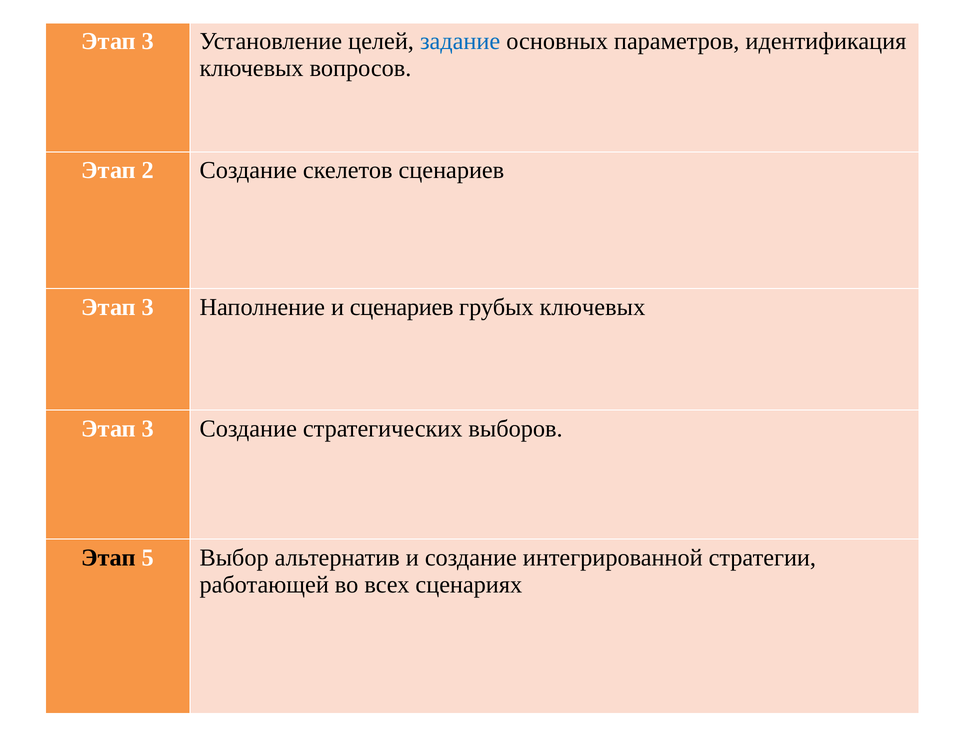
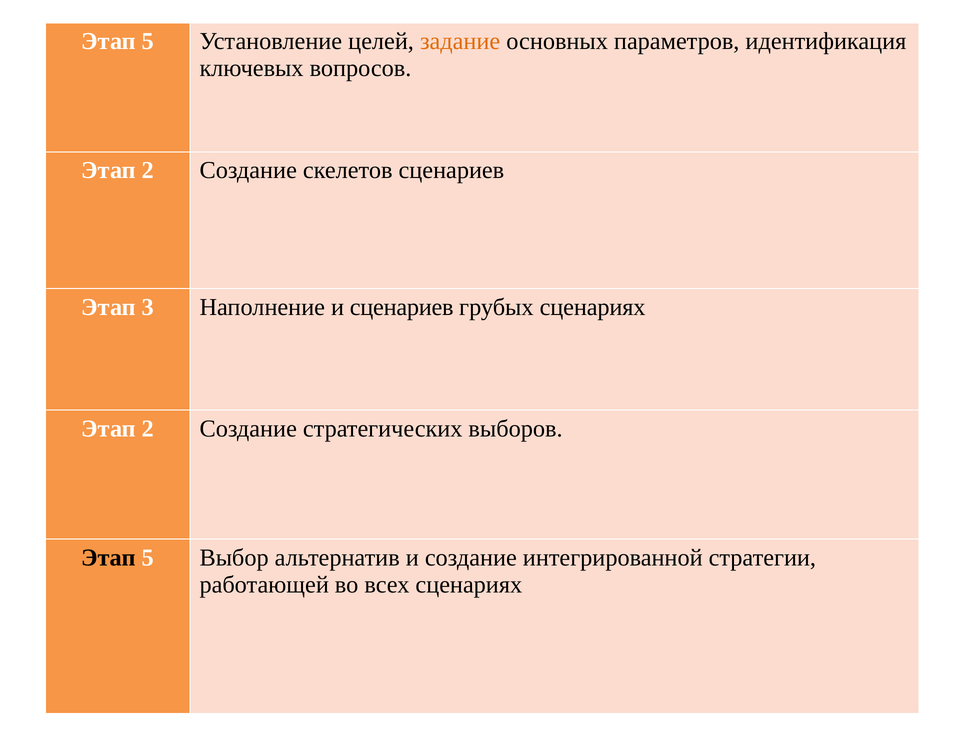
3 at (148, 41): 3 -> 5
задание colour: blue -> orange
грубых ключевых: ключевых -> сценариях
3 at (148, 429): 3 -> 2
